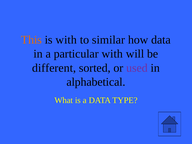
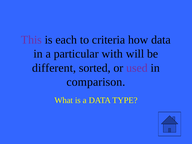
This colour: orange -> purple
is with: with -> each
similar: similar -> criteria
alphabetical: alphabetical -> comparison
